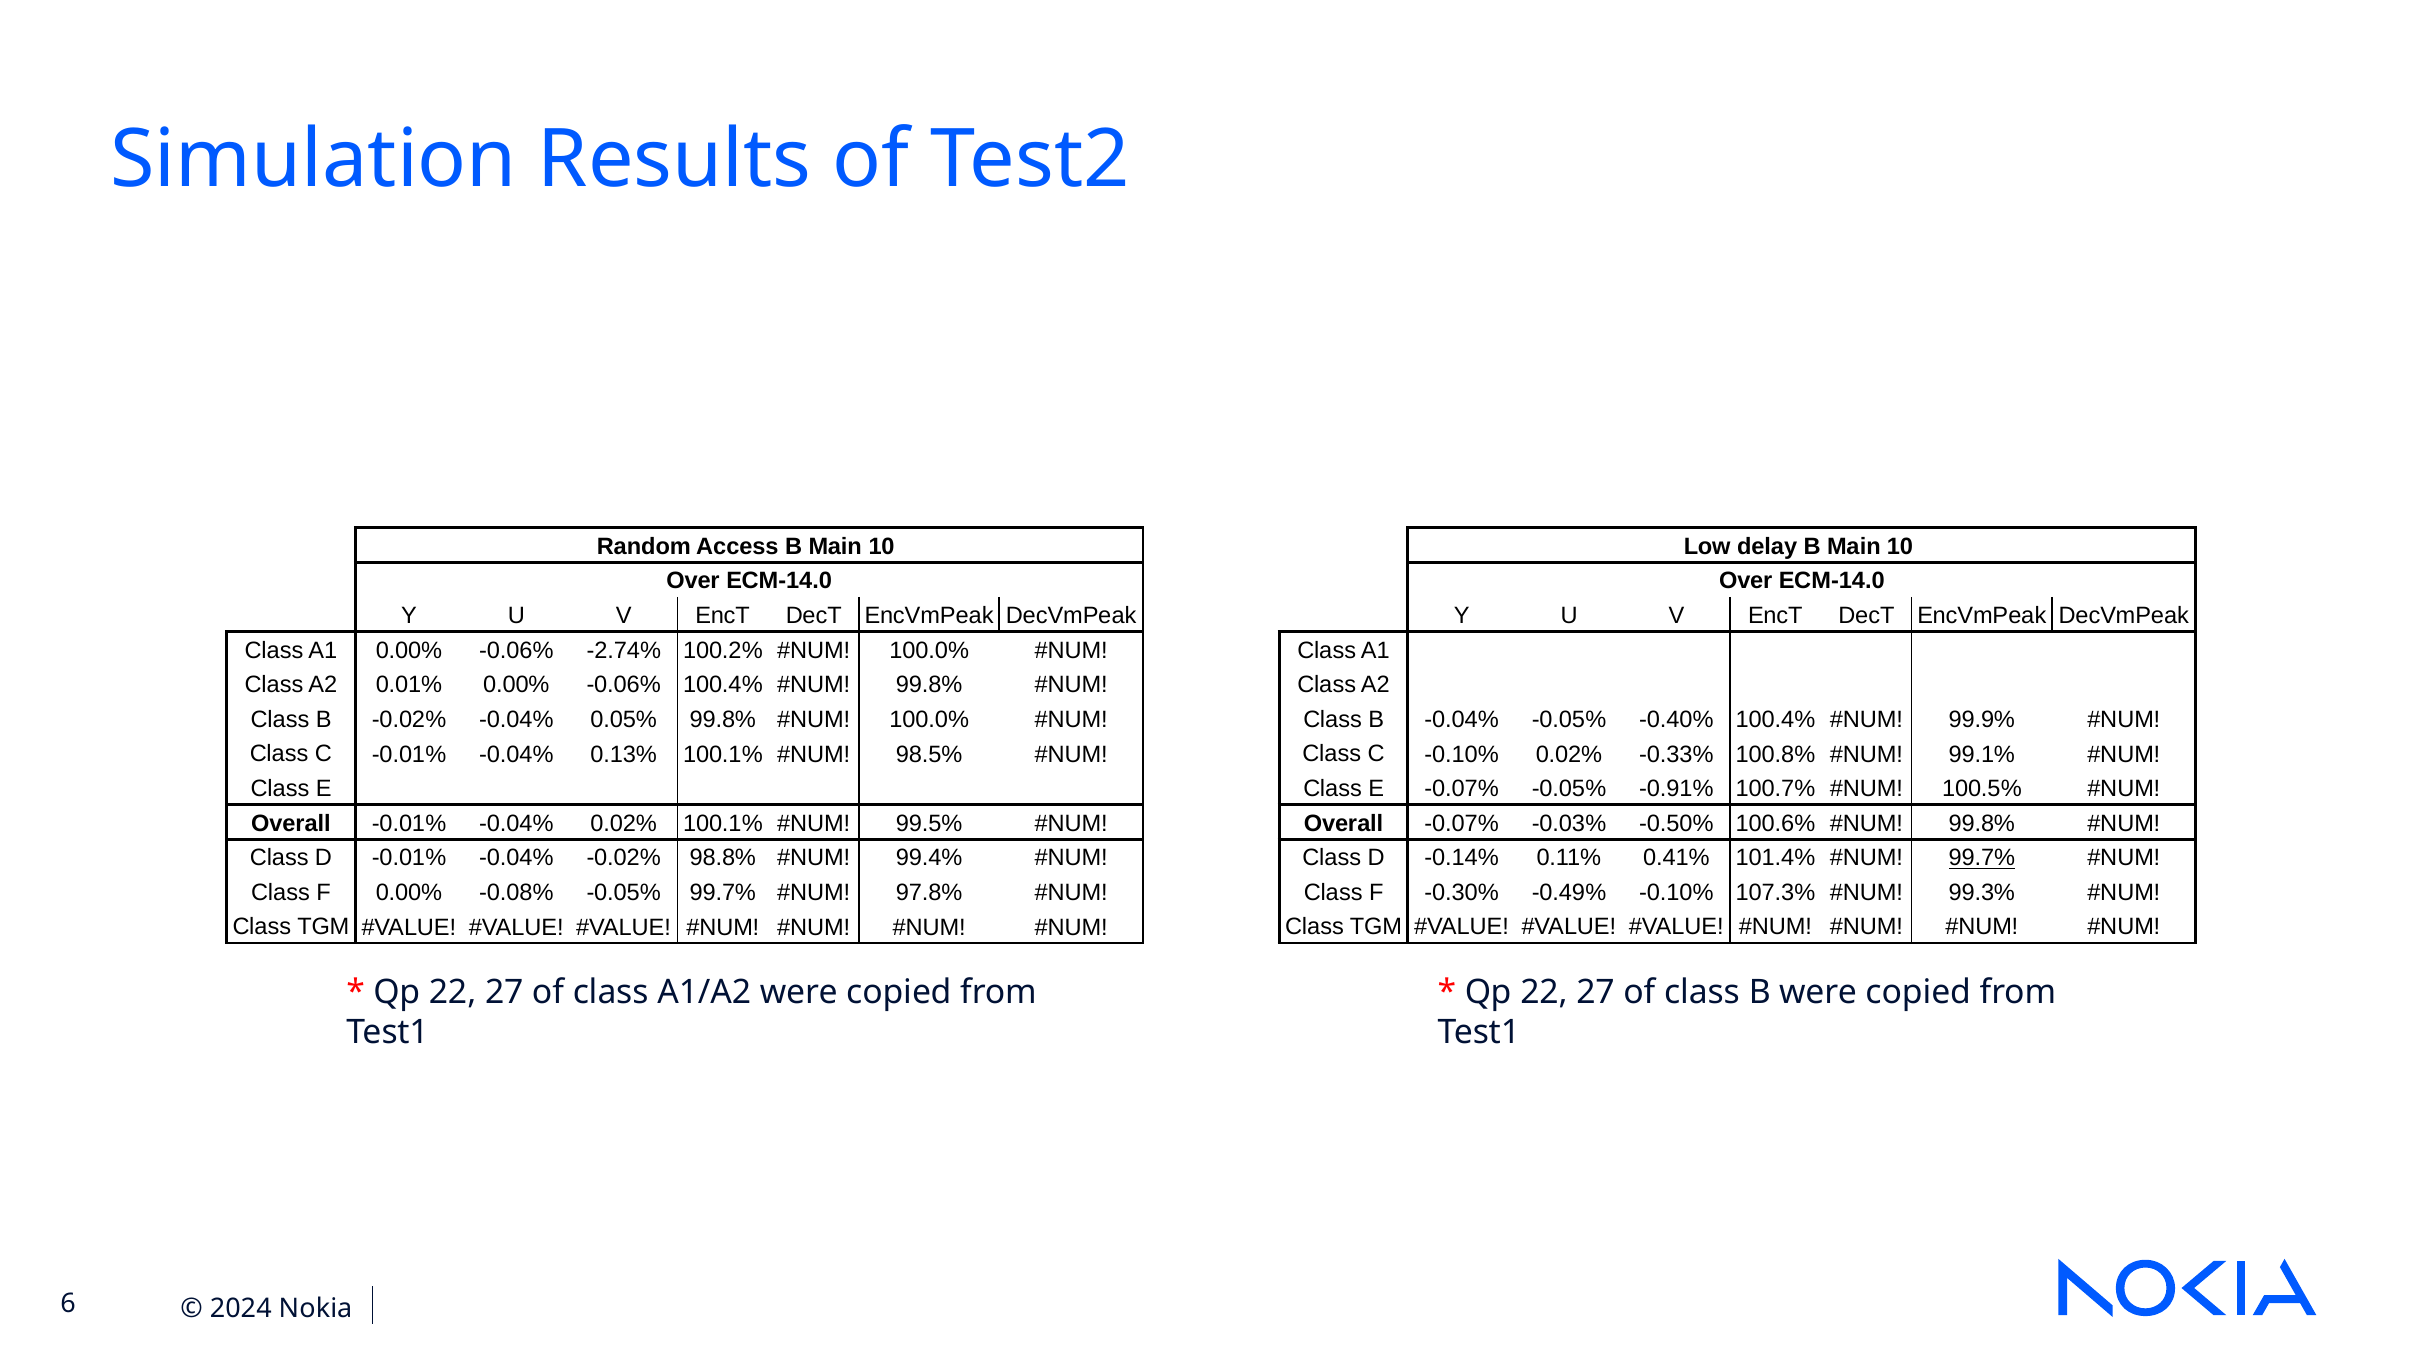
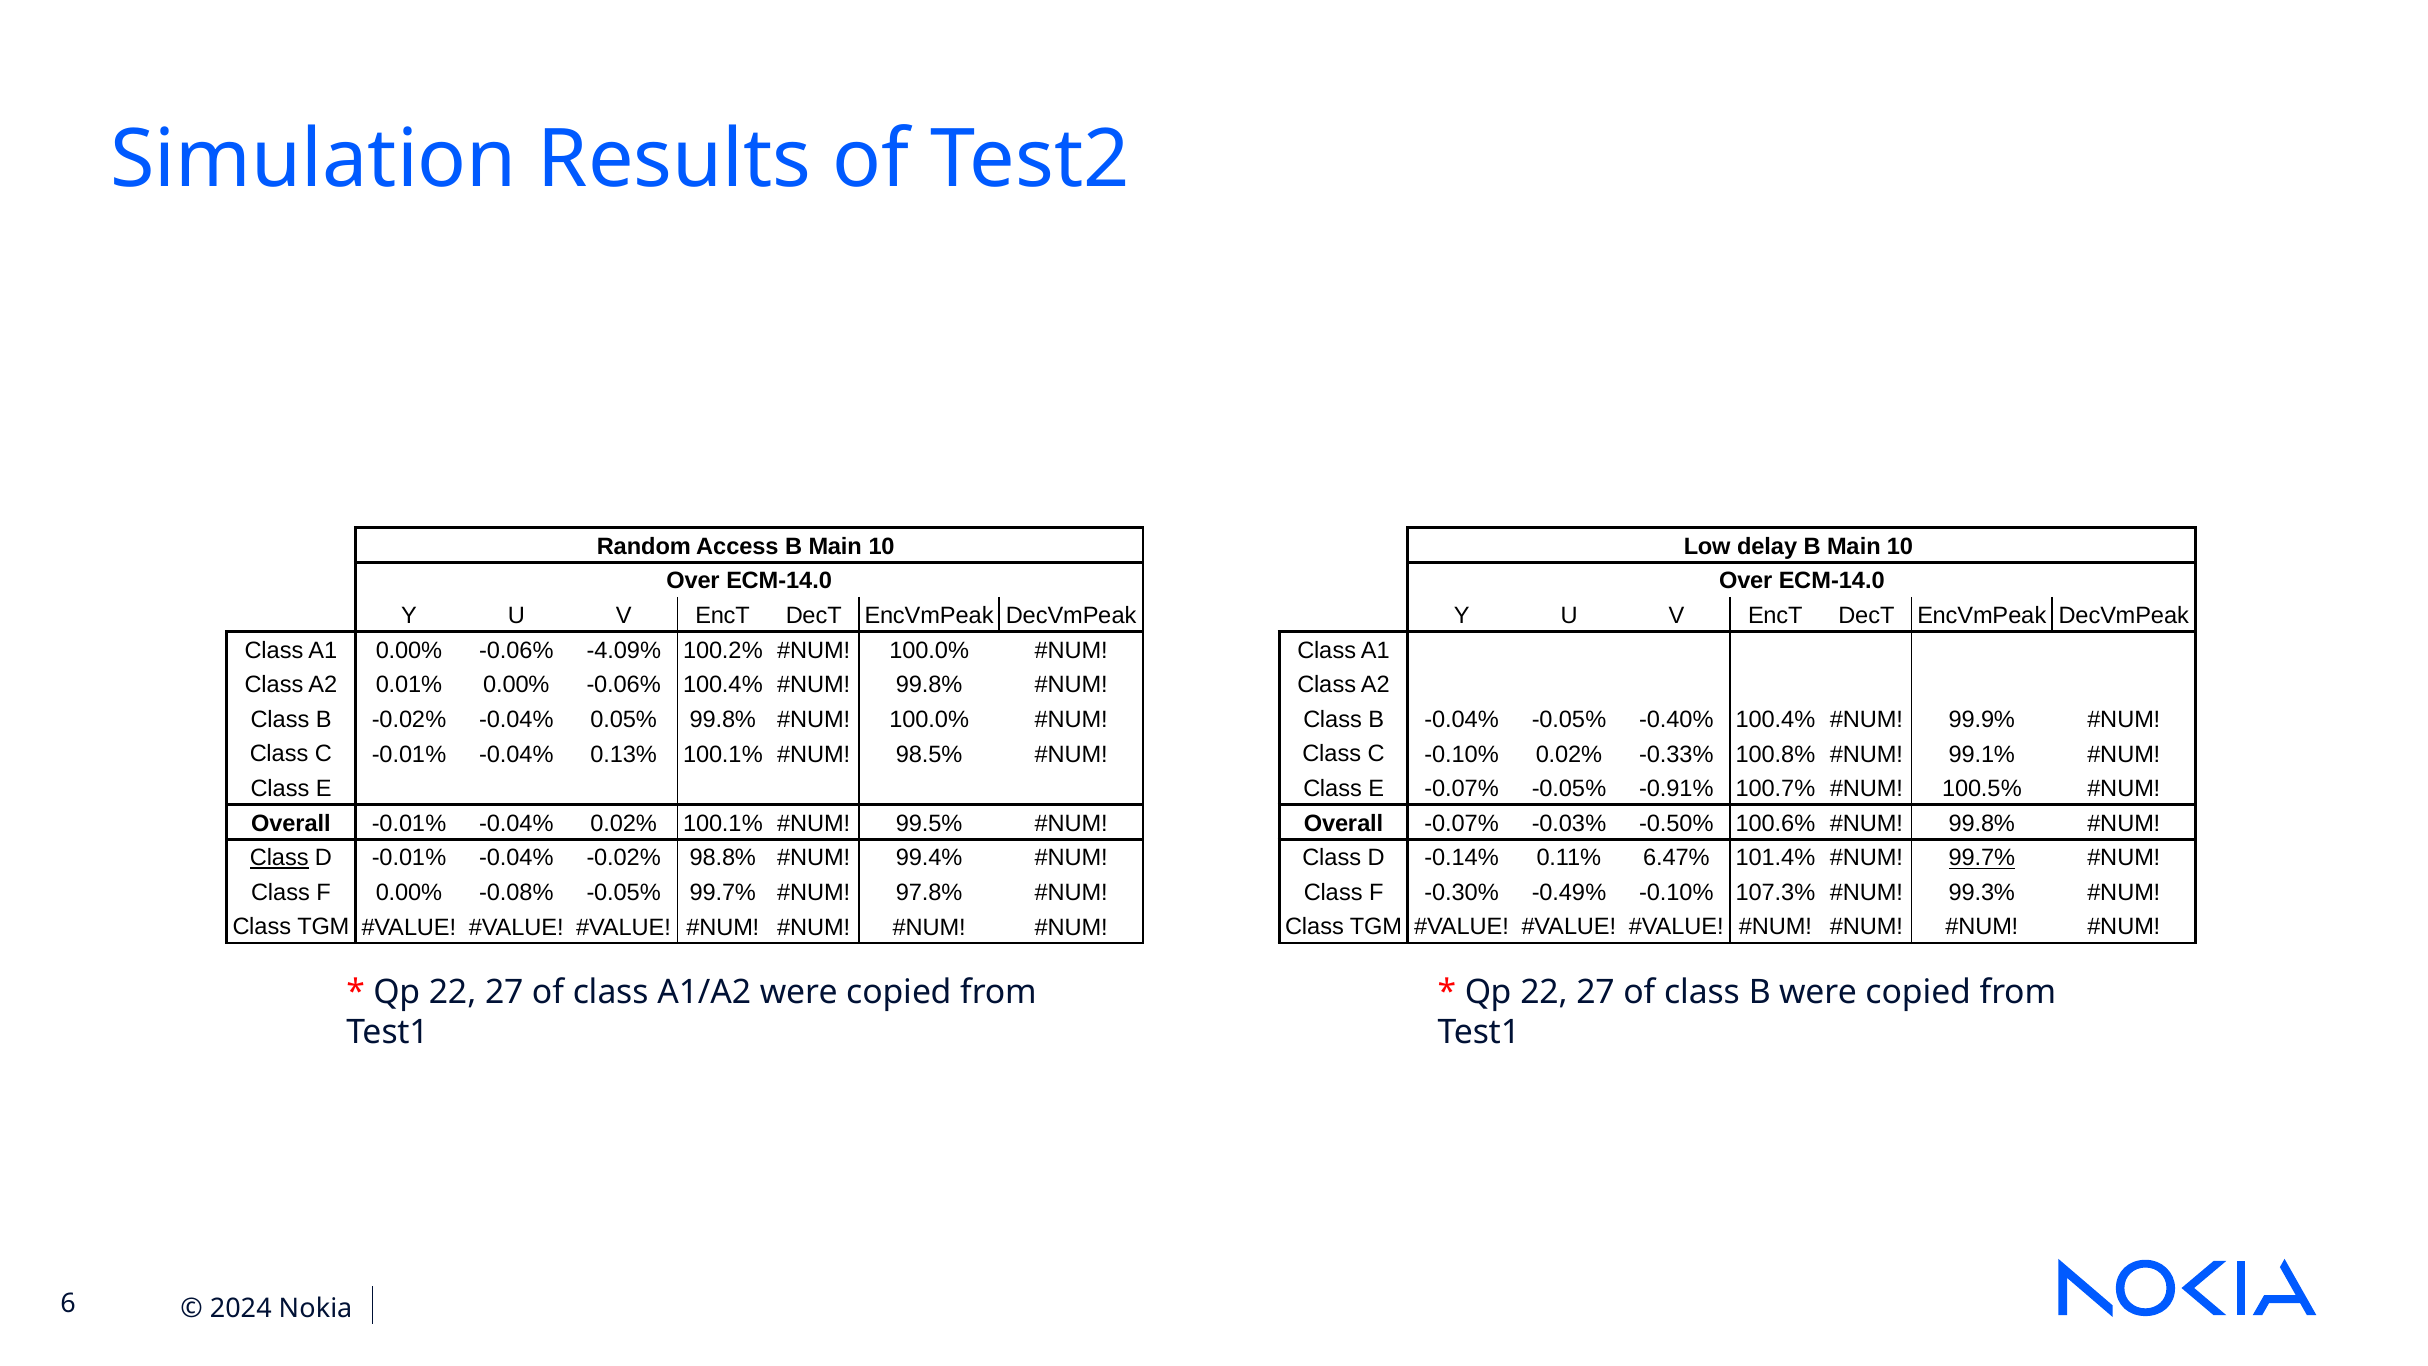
-2.74%: -2.74% -> -4.09%
Class at (279, 858) underline: none -> present
0.41%: 0.41% -> 6.47%
